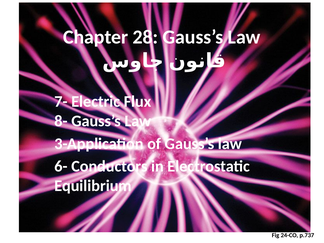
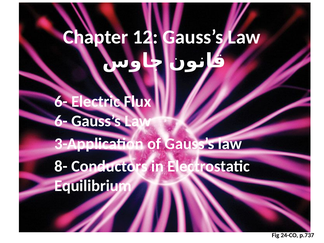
28: 28 -> 12
7- at (61, 102): 7- -> 6-
8- at (61, 121): 8- -> 6-
6-: 6- -> 8-
